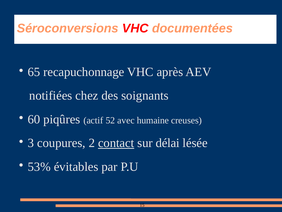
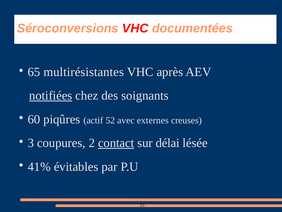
recapuchonnage: recapuchonnage -> multirésistantes
notifiées underline: none -> present
humaine: humaine -> externes
53%: 53% -> 41%
